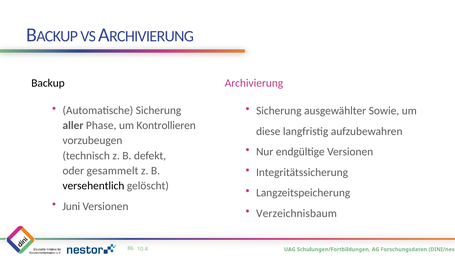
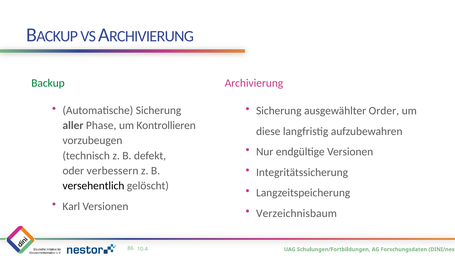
Backup colour: black -> green
Sowie: Sowie -> Order
gesammelt: gesammelt -> verbessern
Juni: Juni -> Karl
